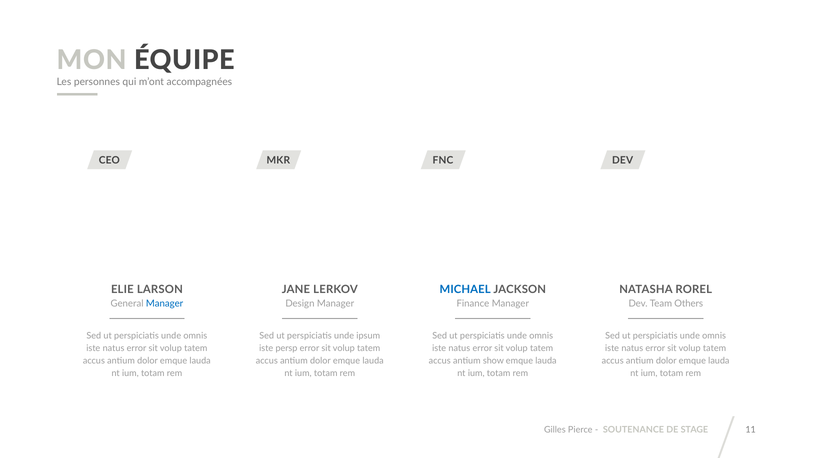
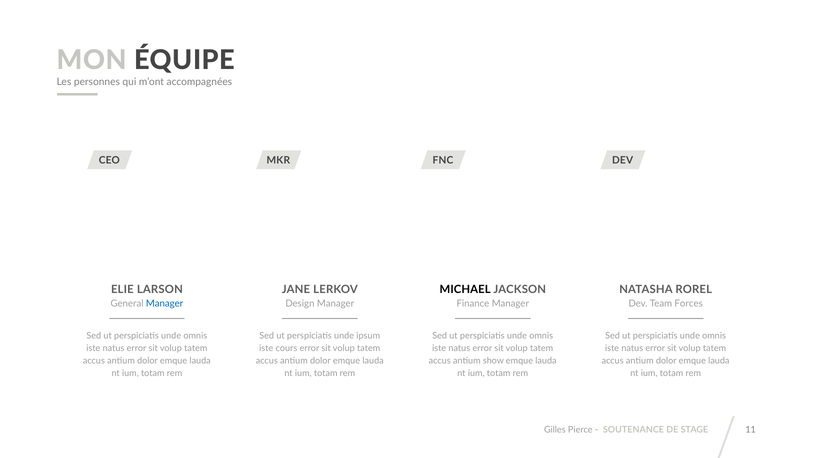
MICHAEL colour: blue -> black
Others: Others -> Forces
persp: persp -> cours
